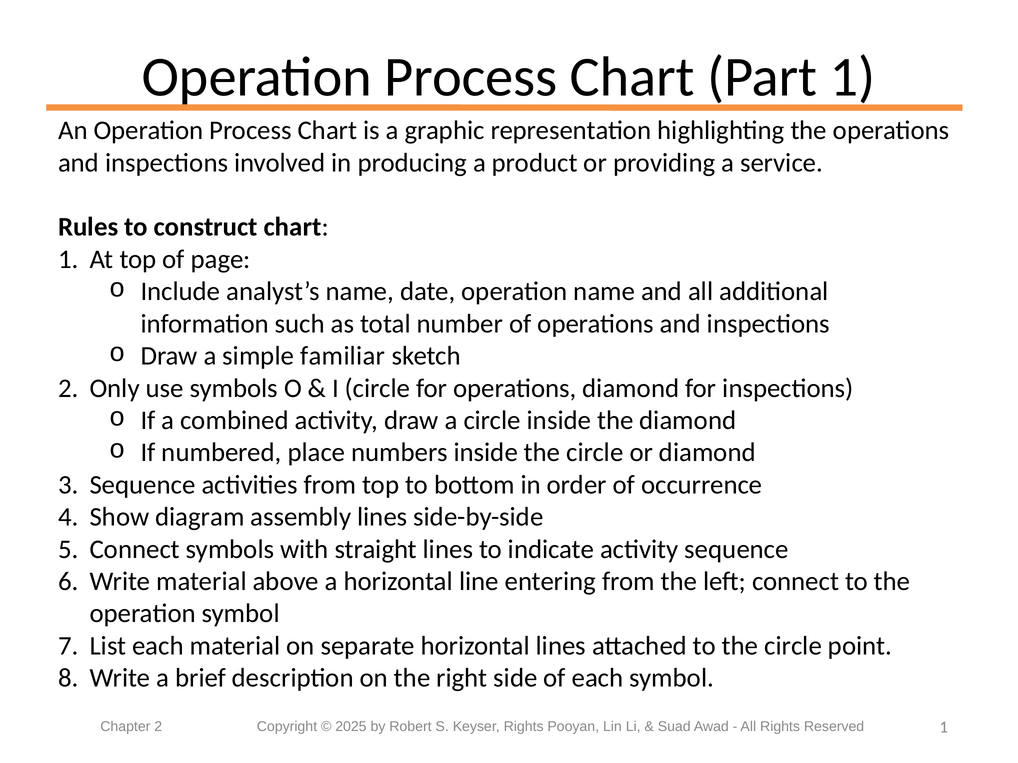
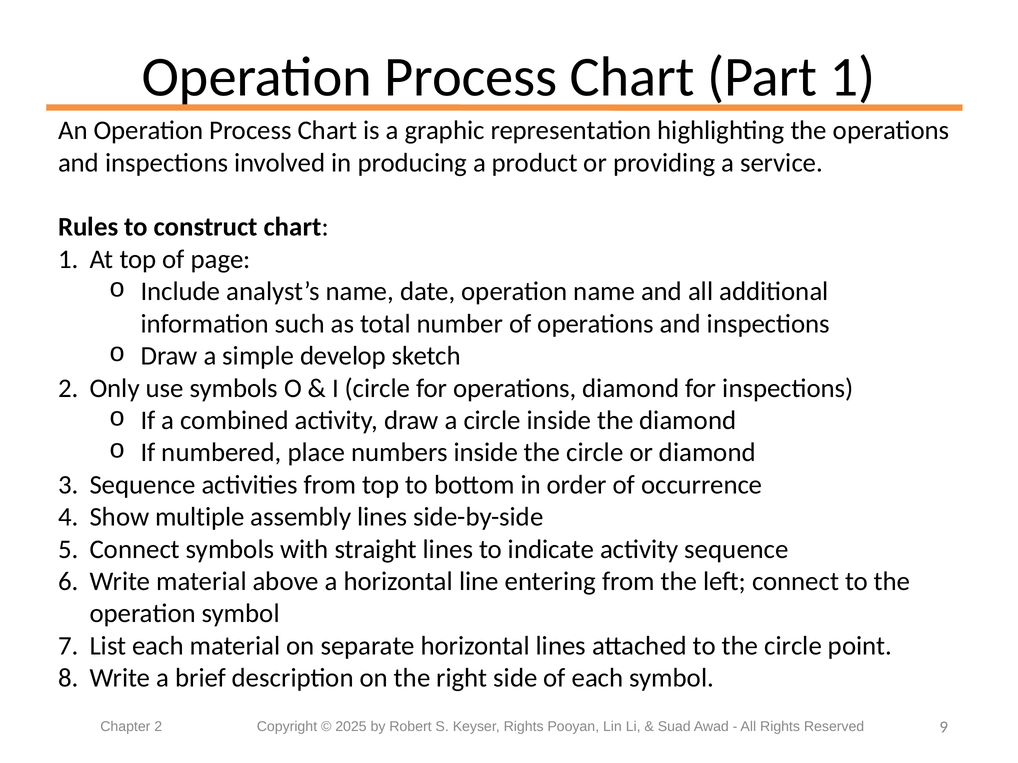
familiar: familiar -> develop
diagram: diagram -> multiple
Reserved 1: 1 -> 9
